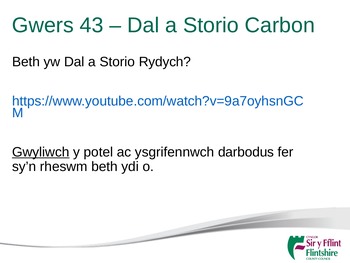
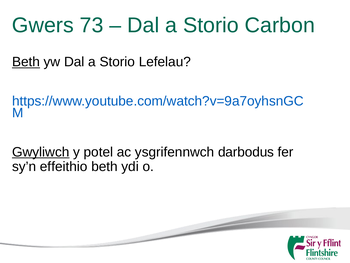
43: 43 -> 73
Beth at (26, 62) underline: none -> present
Rydych: Rydych -> Lefelau
rheswm: rheswm -> effeithio
